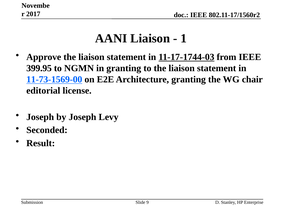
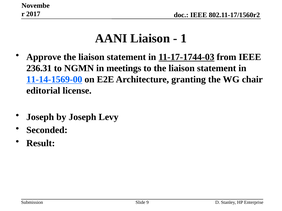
399.95: 399.95 -> 236.31
in granting: granting -> meetings
11-73-1569-00: 11-73-1569-00 -> 11-14-1569-00
